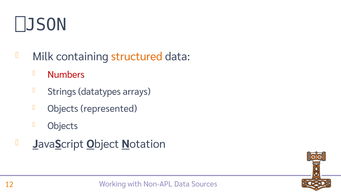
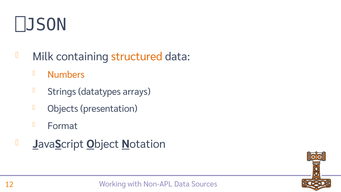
Numbers colour: red -> orange
represented: represented -> presentation
Objects at (63, 126): Objects -> Format
